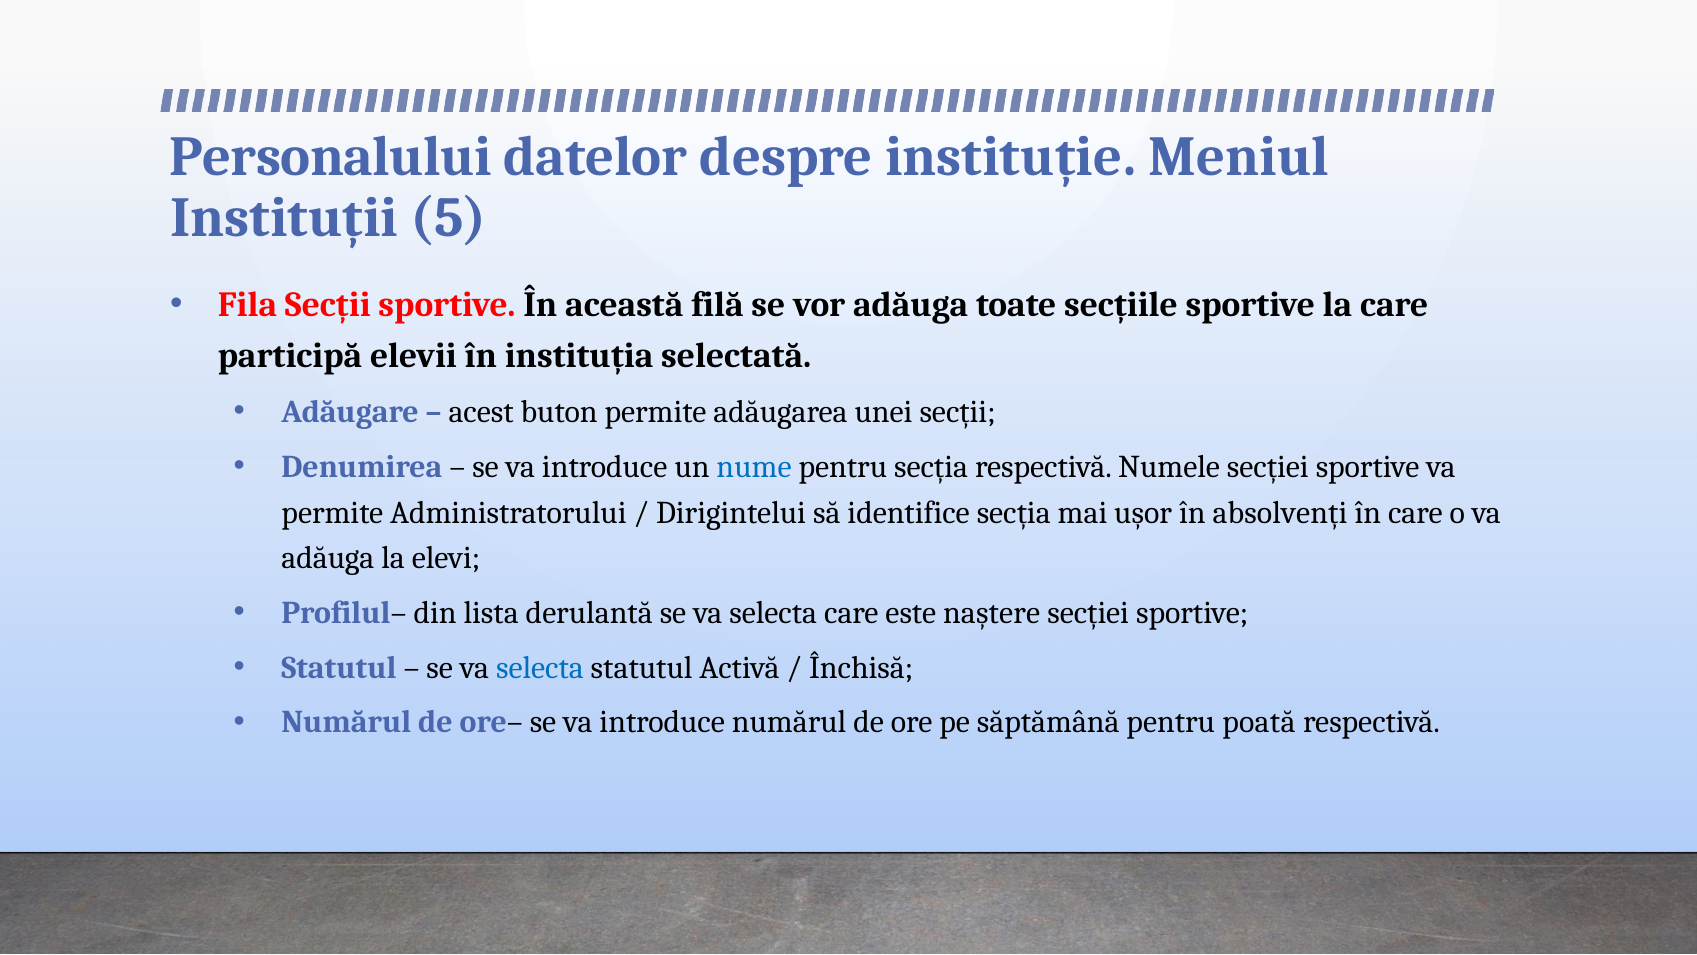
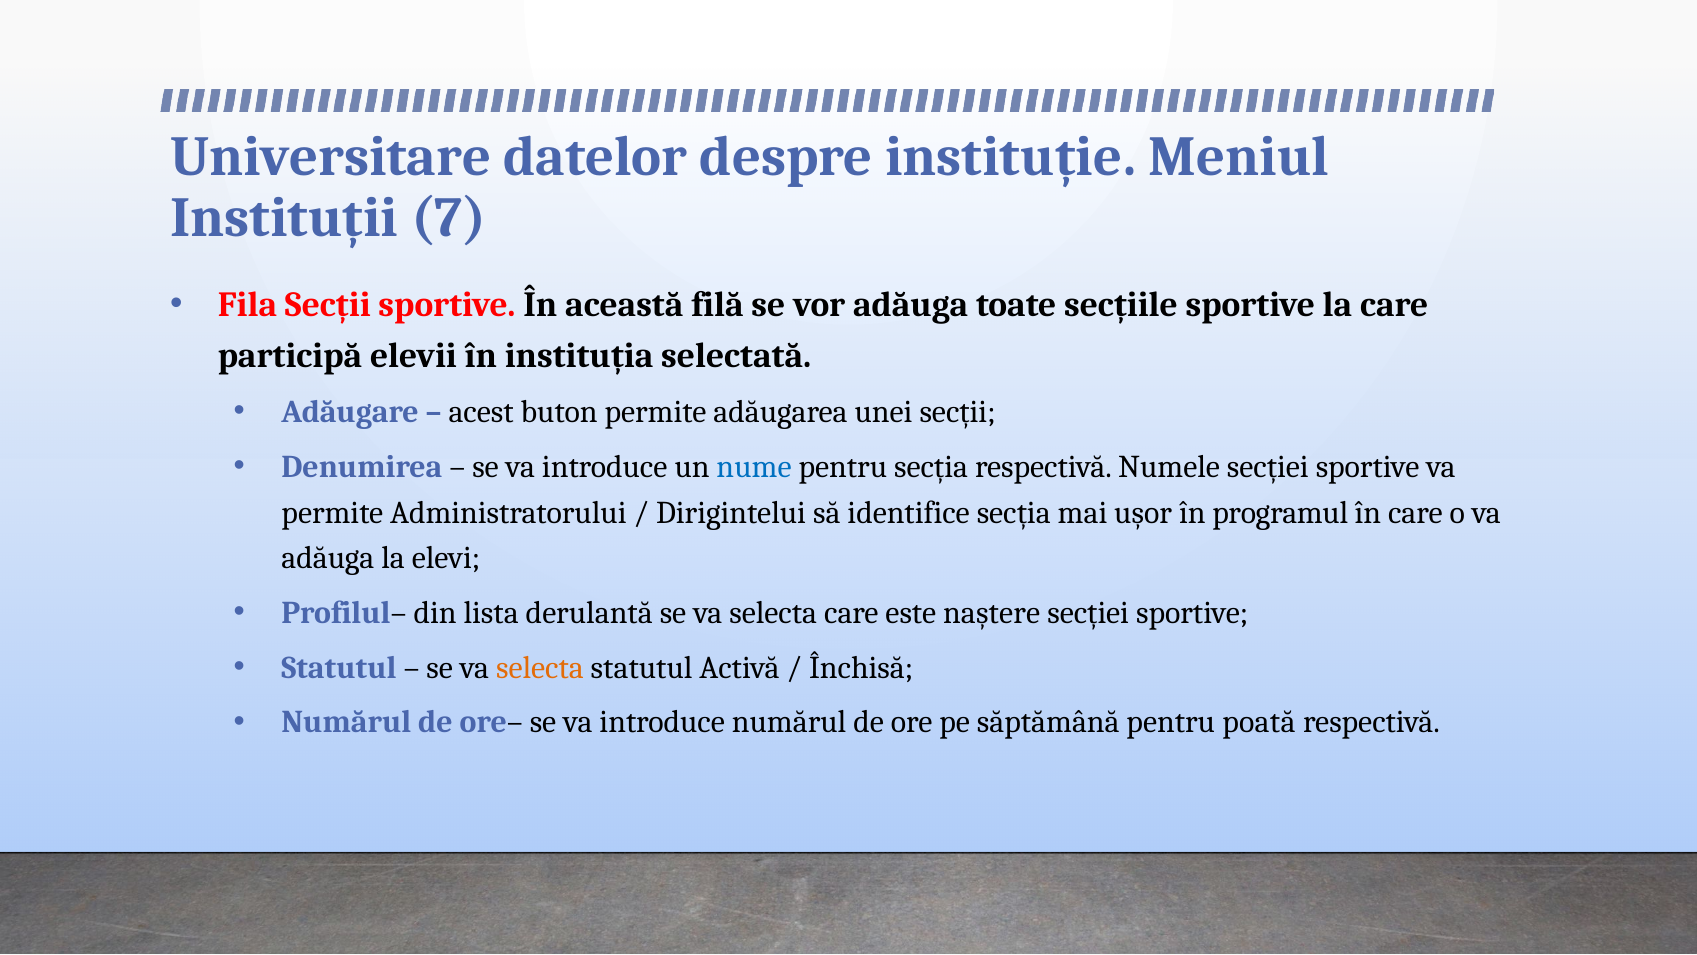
Personalului: Personalului -> Universitare
5: 5 -> 7
absolvenți: absolvenți -> programul
selecta at (540, 667) colour: blue -> orange
